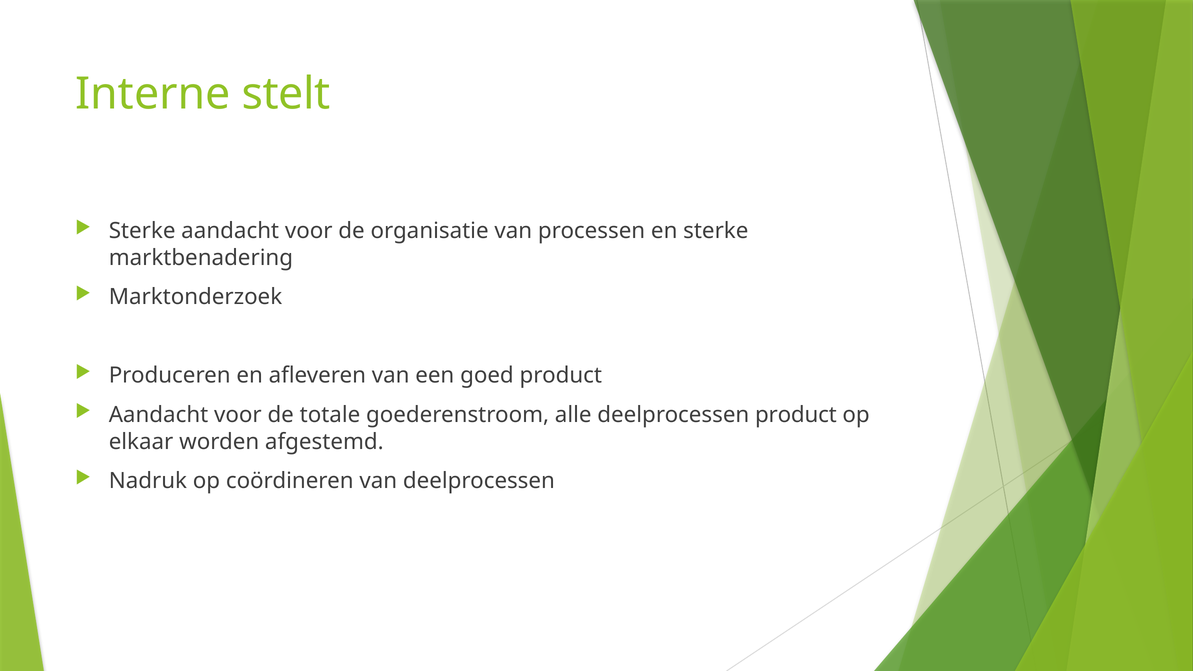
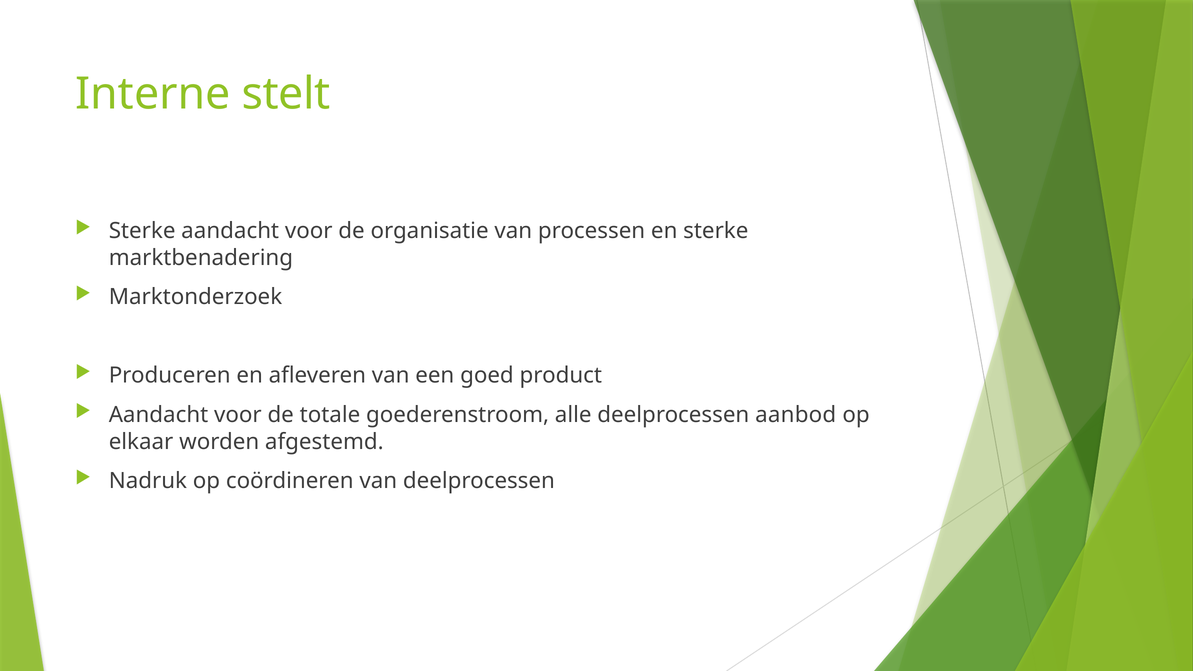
deelprocessen product: product -> aanbod
